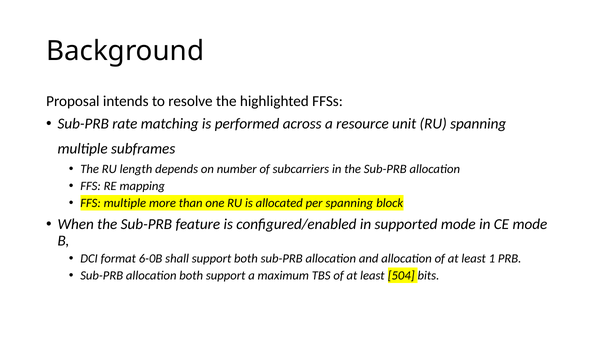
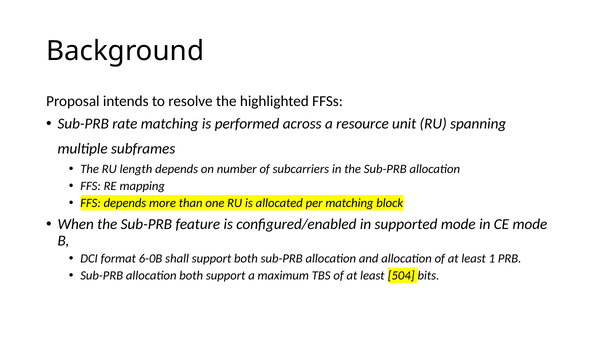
FFS multiple: multiple -> depends
per spanning: spanning -> matching
